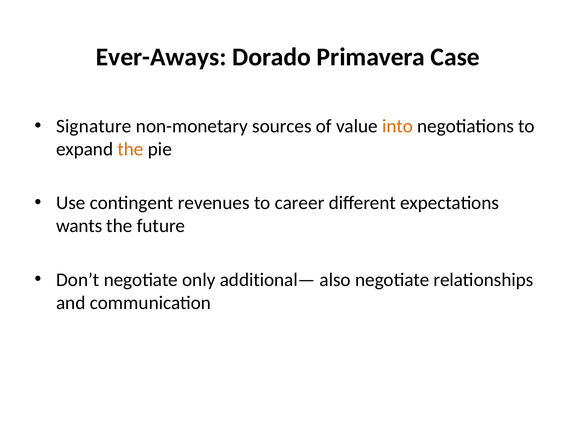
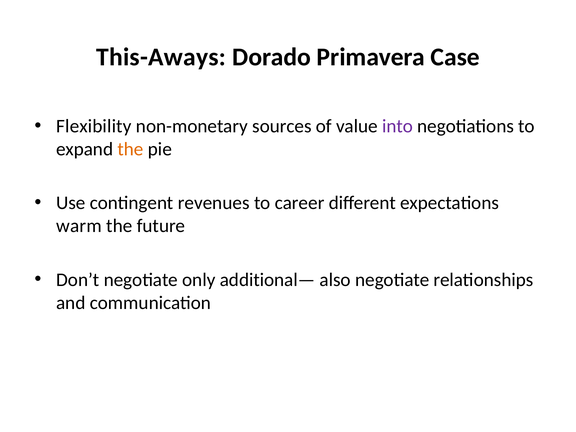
Ever-Aways: Ever-Aways -> This-Aways
Signature: Signature -> Flexibility
into colour: orange -> purple
wants: wants -> warm
